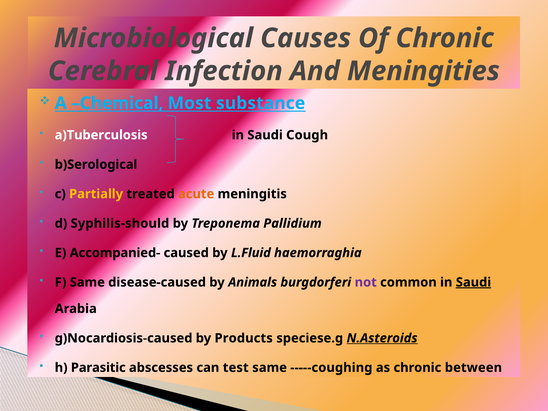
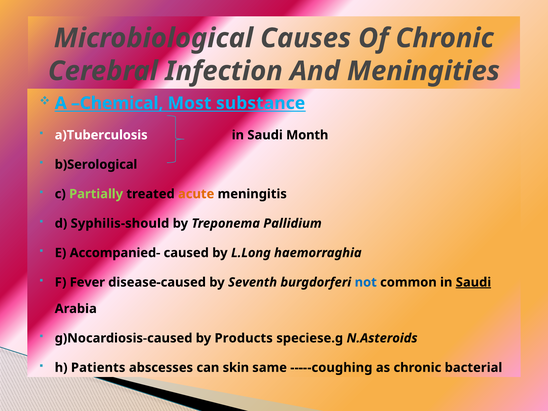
Cough: Cough -> Month
Partially colour: yellow -> light green
L.Fluid: L.Fluid -> L.Long
F Same: Same -> Fever
Animals: Animals -> Seventh
not colour: purple -> blue
N.Asteroids underline: present -> none
Parasitic: Parasitic -> Patients
test: test -> skin
between: between -> bacterial
